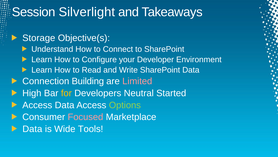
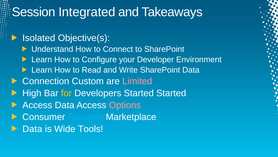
Silverlight: Silverlight -> Integrated
Storage: Storage -> Isolated
Building: Building -> Custom
Developers Neutral: Neutral -> Started
Options colour: light green -> pink
Focused colour: pink -> light blue
